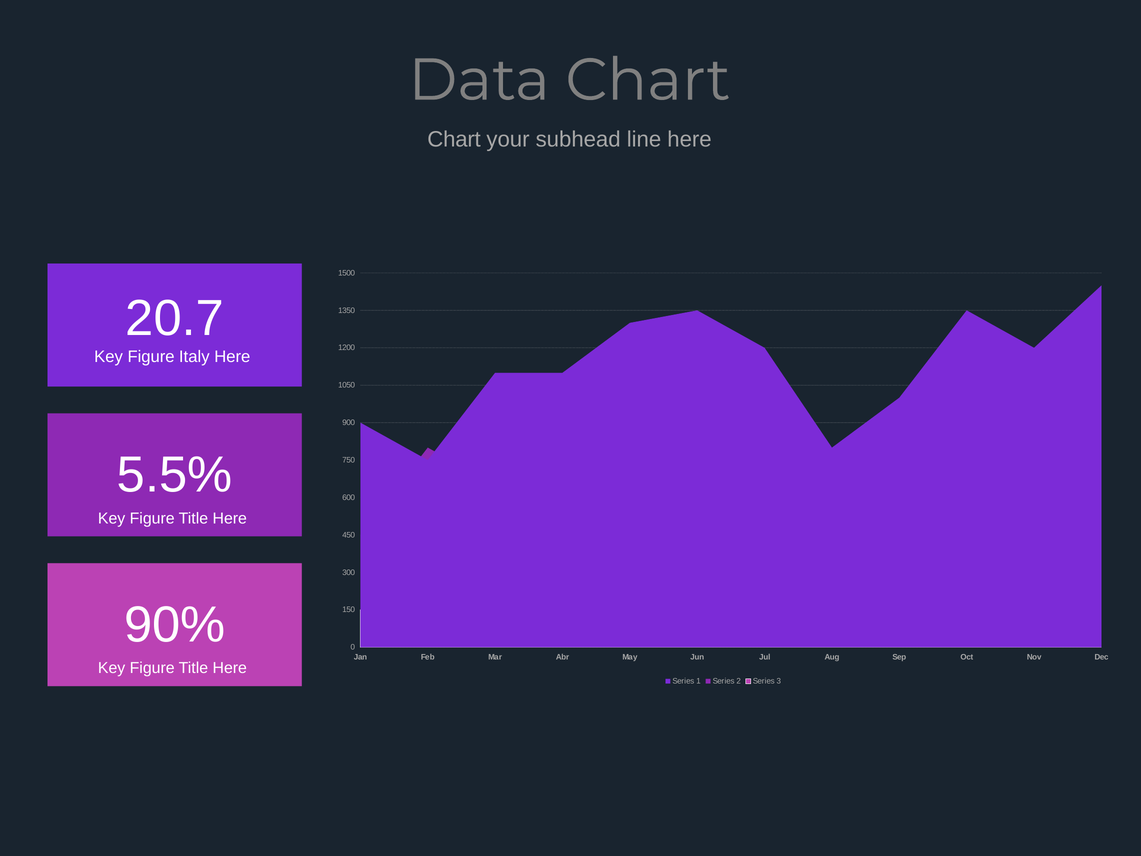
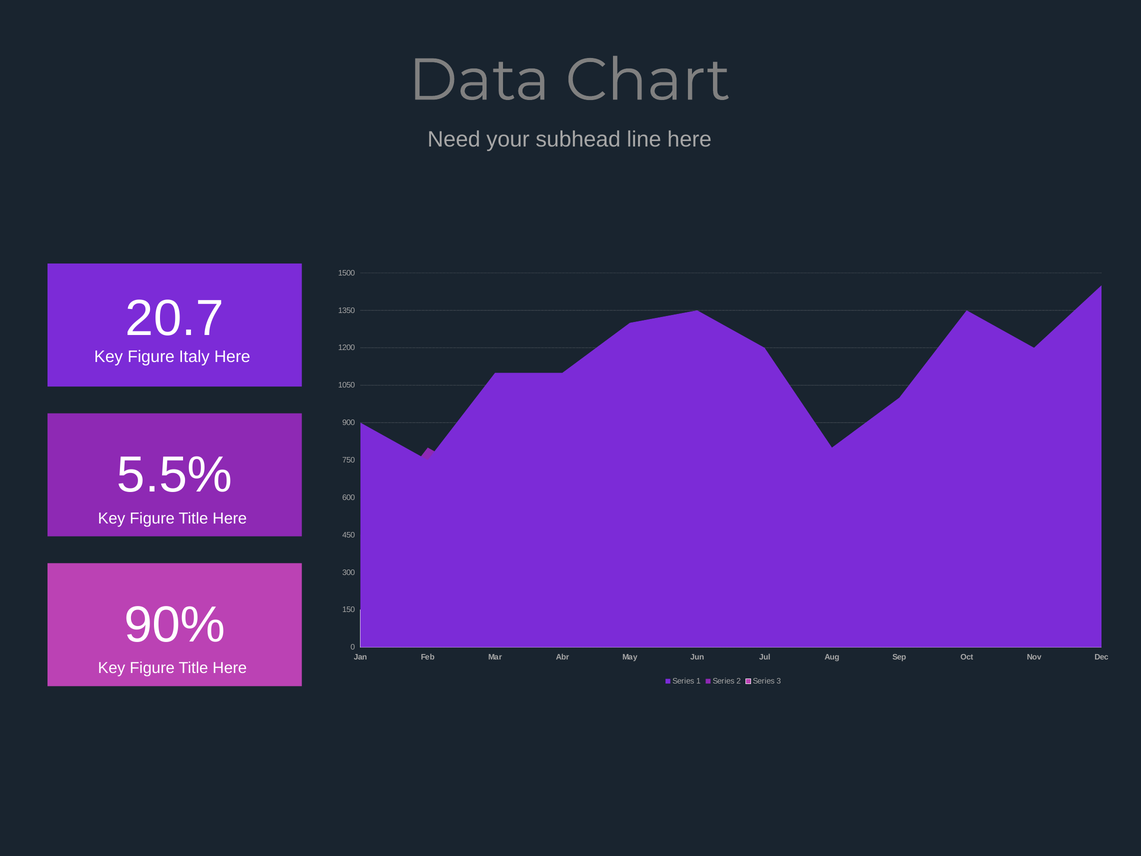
Chart at (454, 139): Chart -> Need
